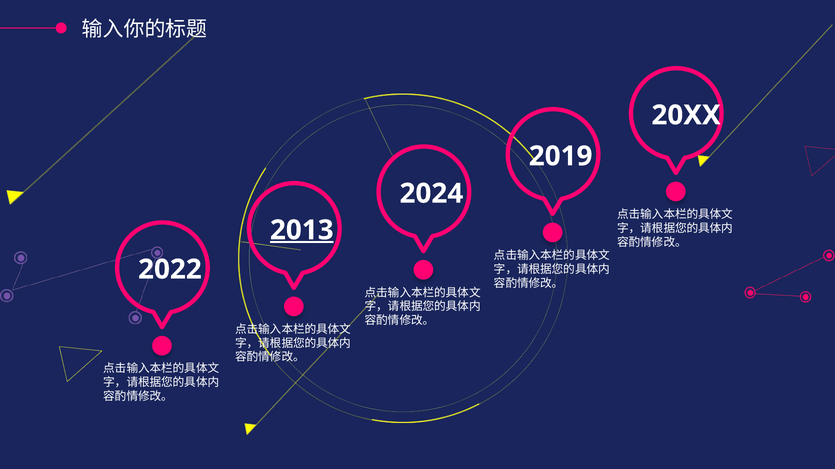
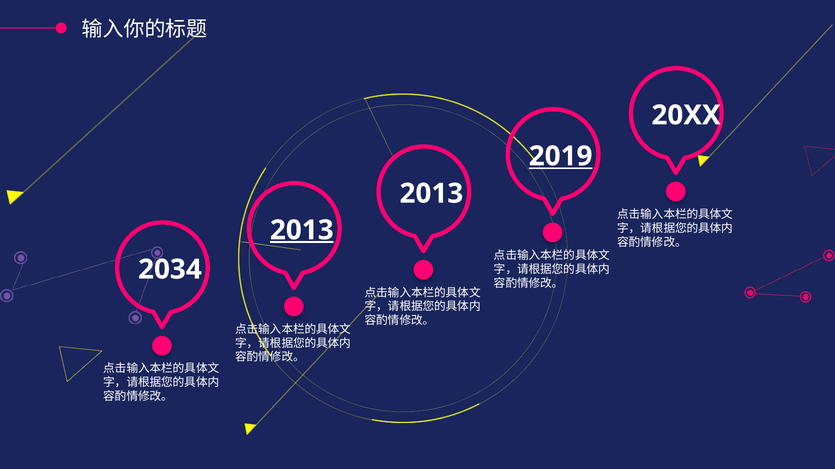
2019 underline: none -> present
2024 at (431, 194): 2024 -> 2013
2022: 2022 -> 2034
